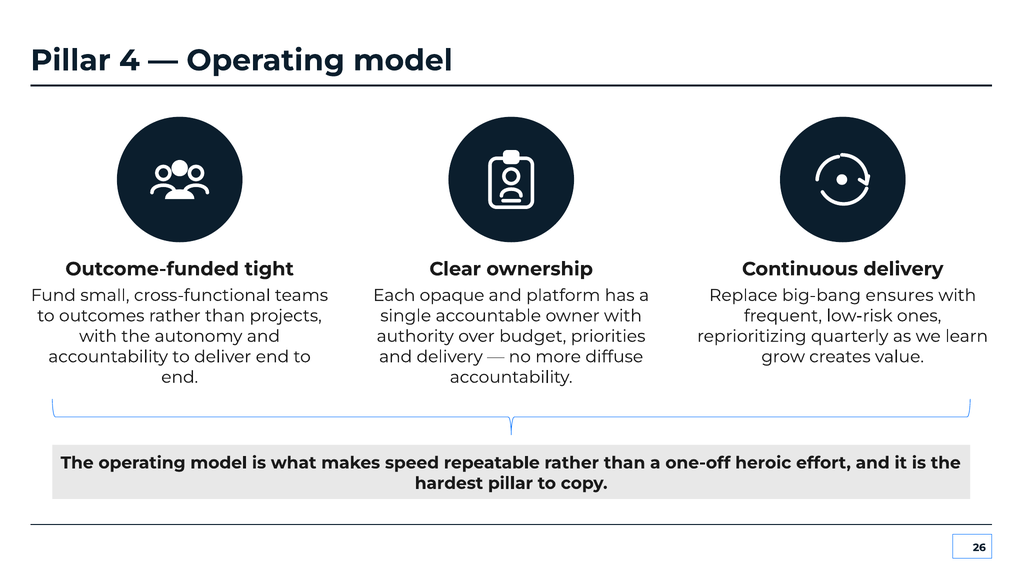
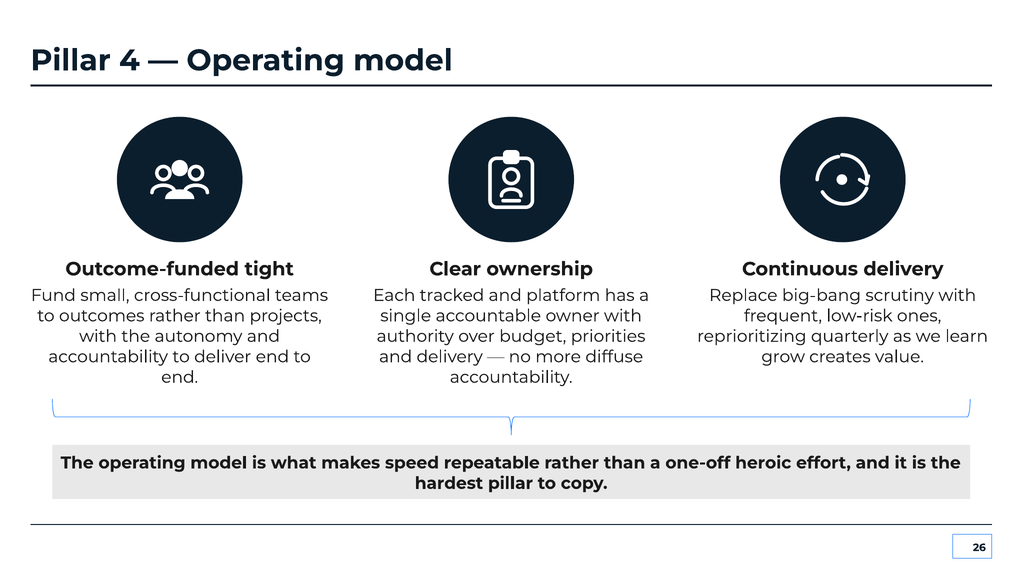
opaque: opaque -> tracked
ensures: ensures -> scrutiny
